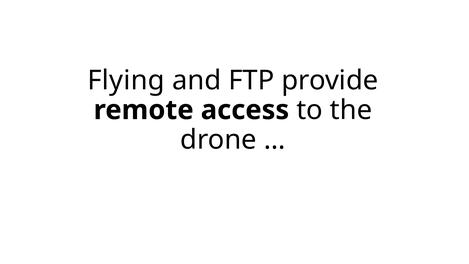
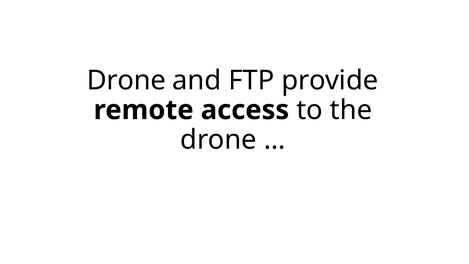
Flying at (126, 80): Flying -> Drone
